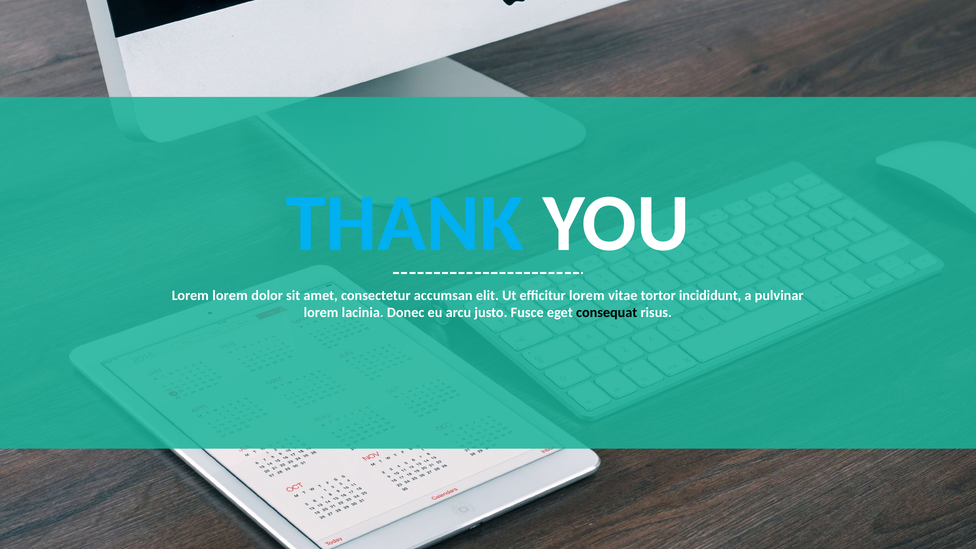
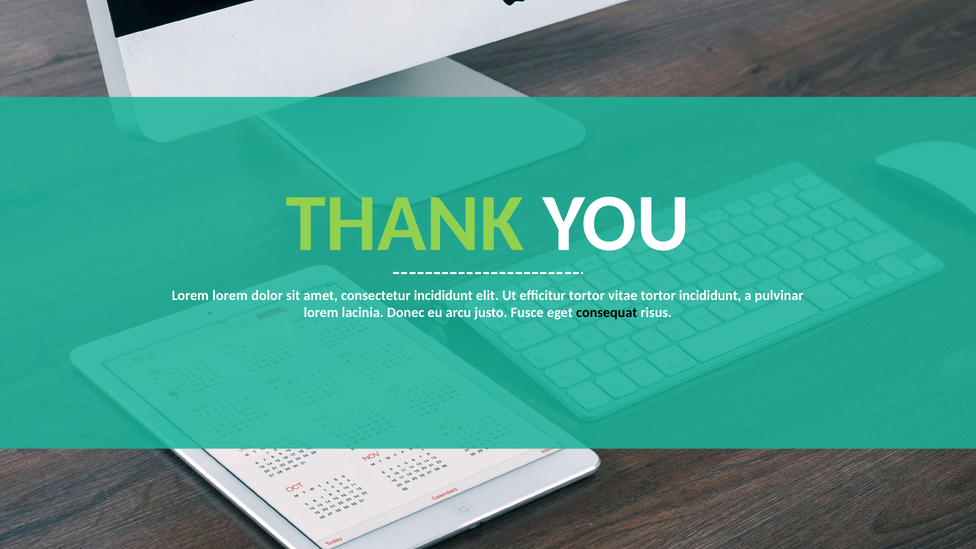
THANK colour: light blue -> light green
consectetur accumsan: accumsan -> incididunt
efficitur lorem: lorem -> tortor
